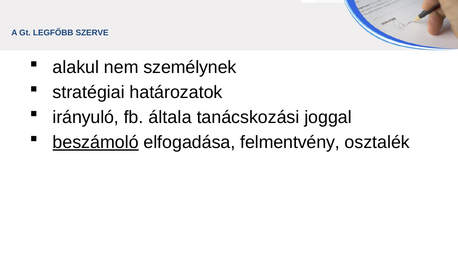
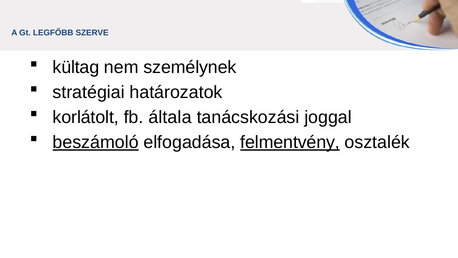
alakul: alakul -> kültag
irányuló: irányuló -> korlátolt
felmentvény underline: none -> present
